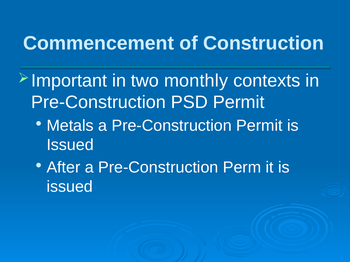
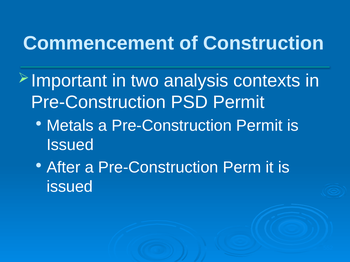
monthly: monthly -> analysis
